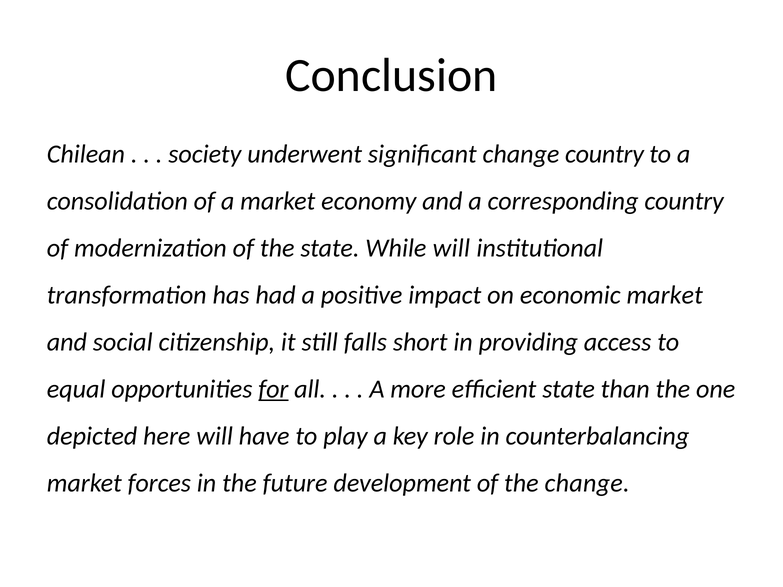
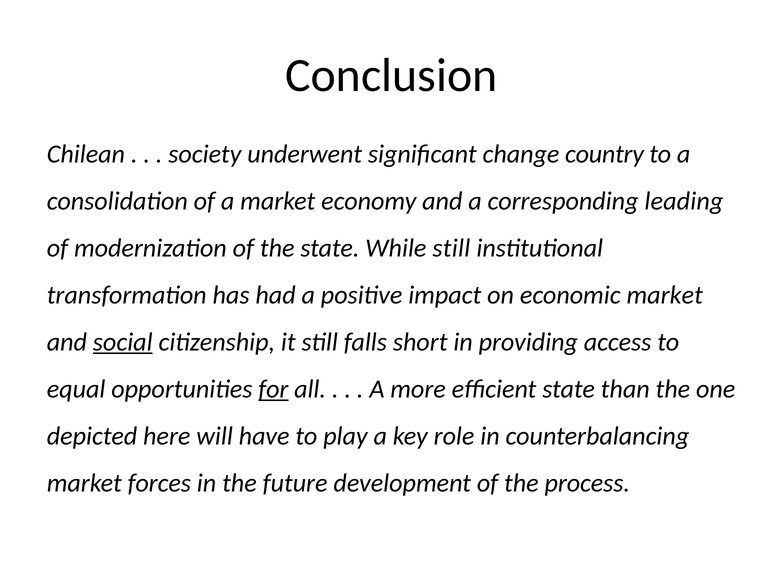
corresponding country: country -> leading
While will: will -> still
social underline: none -> present
the change: change -> process
